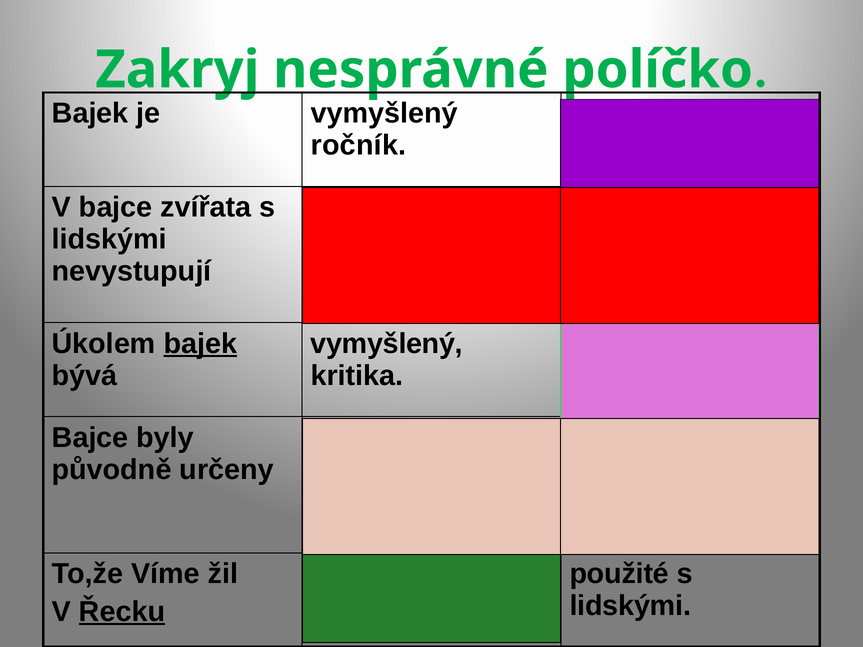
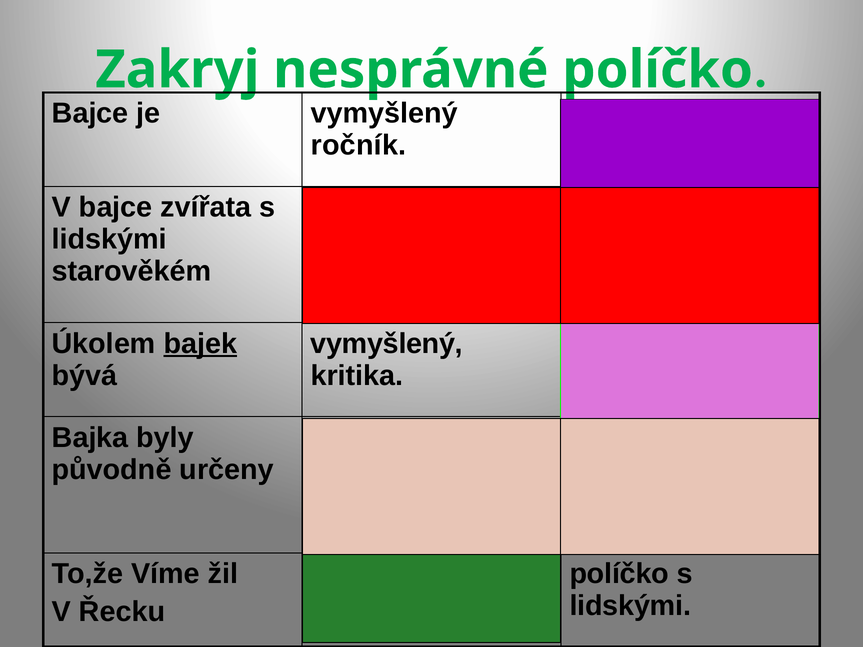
Bajek at (90, 113): Bajek -> Bajce
nevystupují at (132, 271): nevystupují -> starověkém
Bajce at (90, 438): Bajce -> Bajka
použité at (619, 574): použité -> políčko
Řecku underline: present -> none
